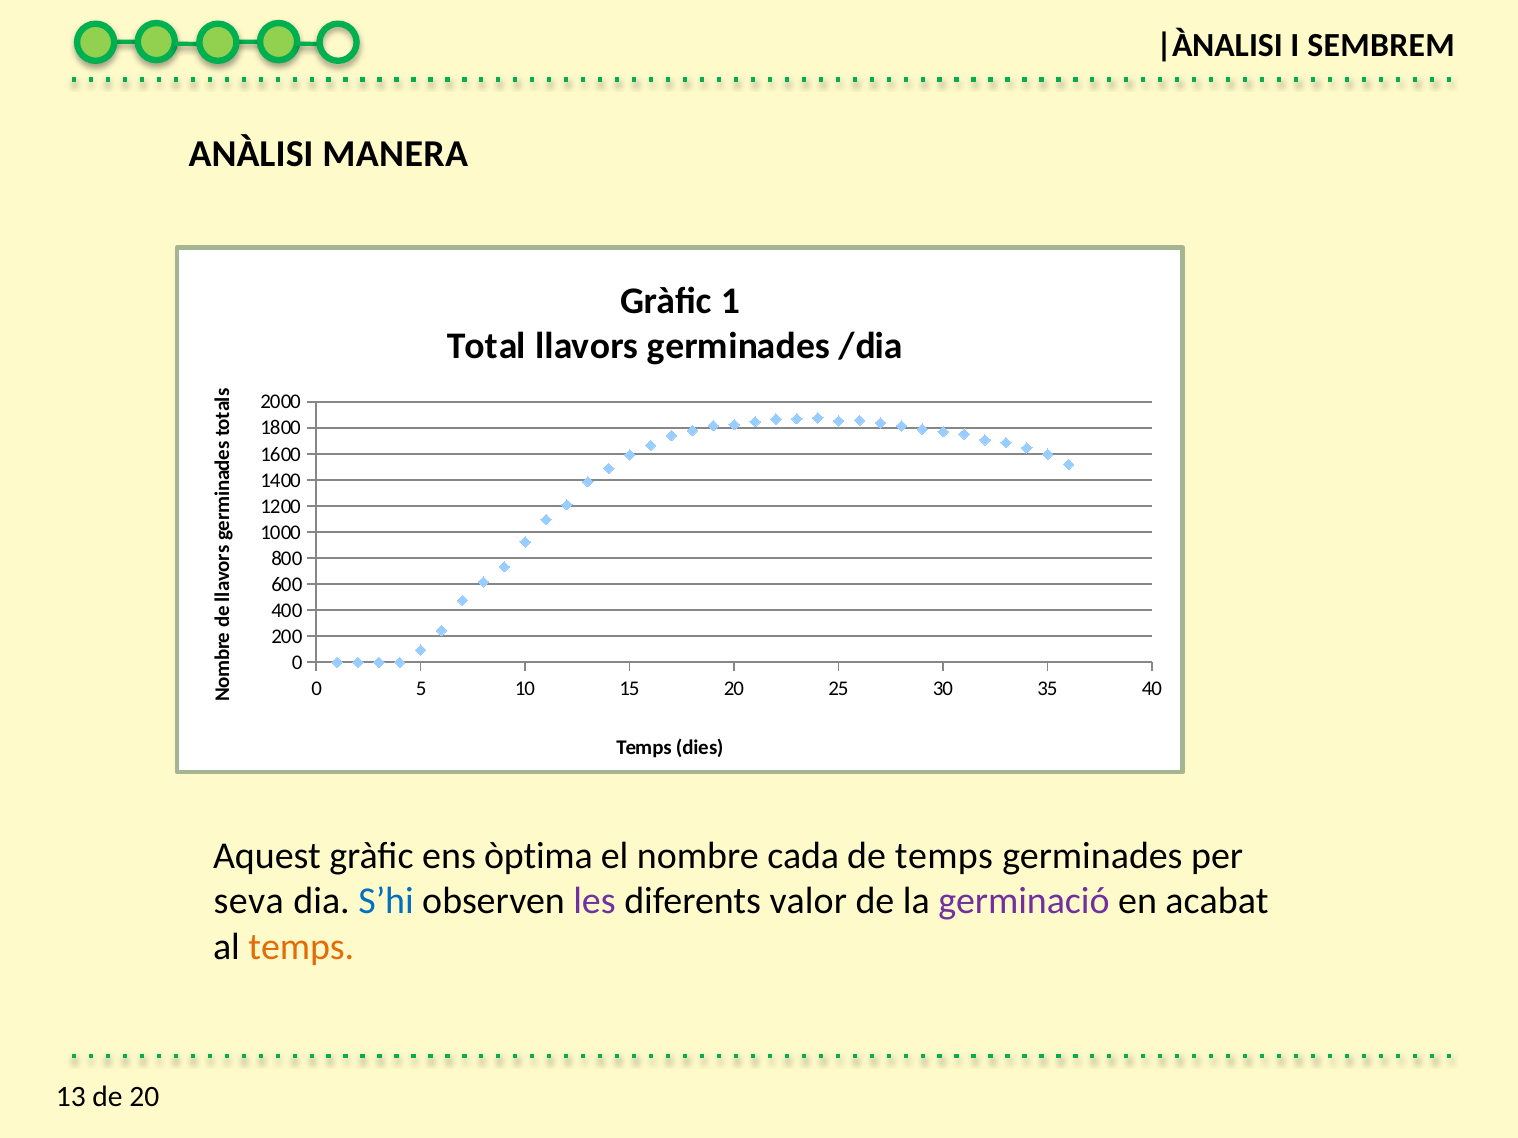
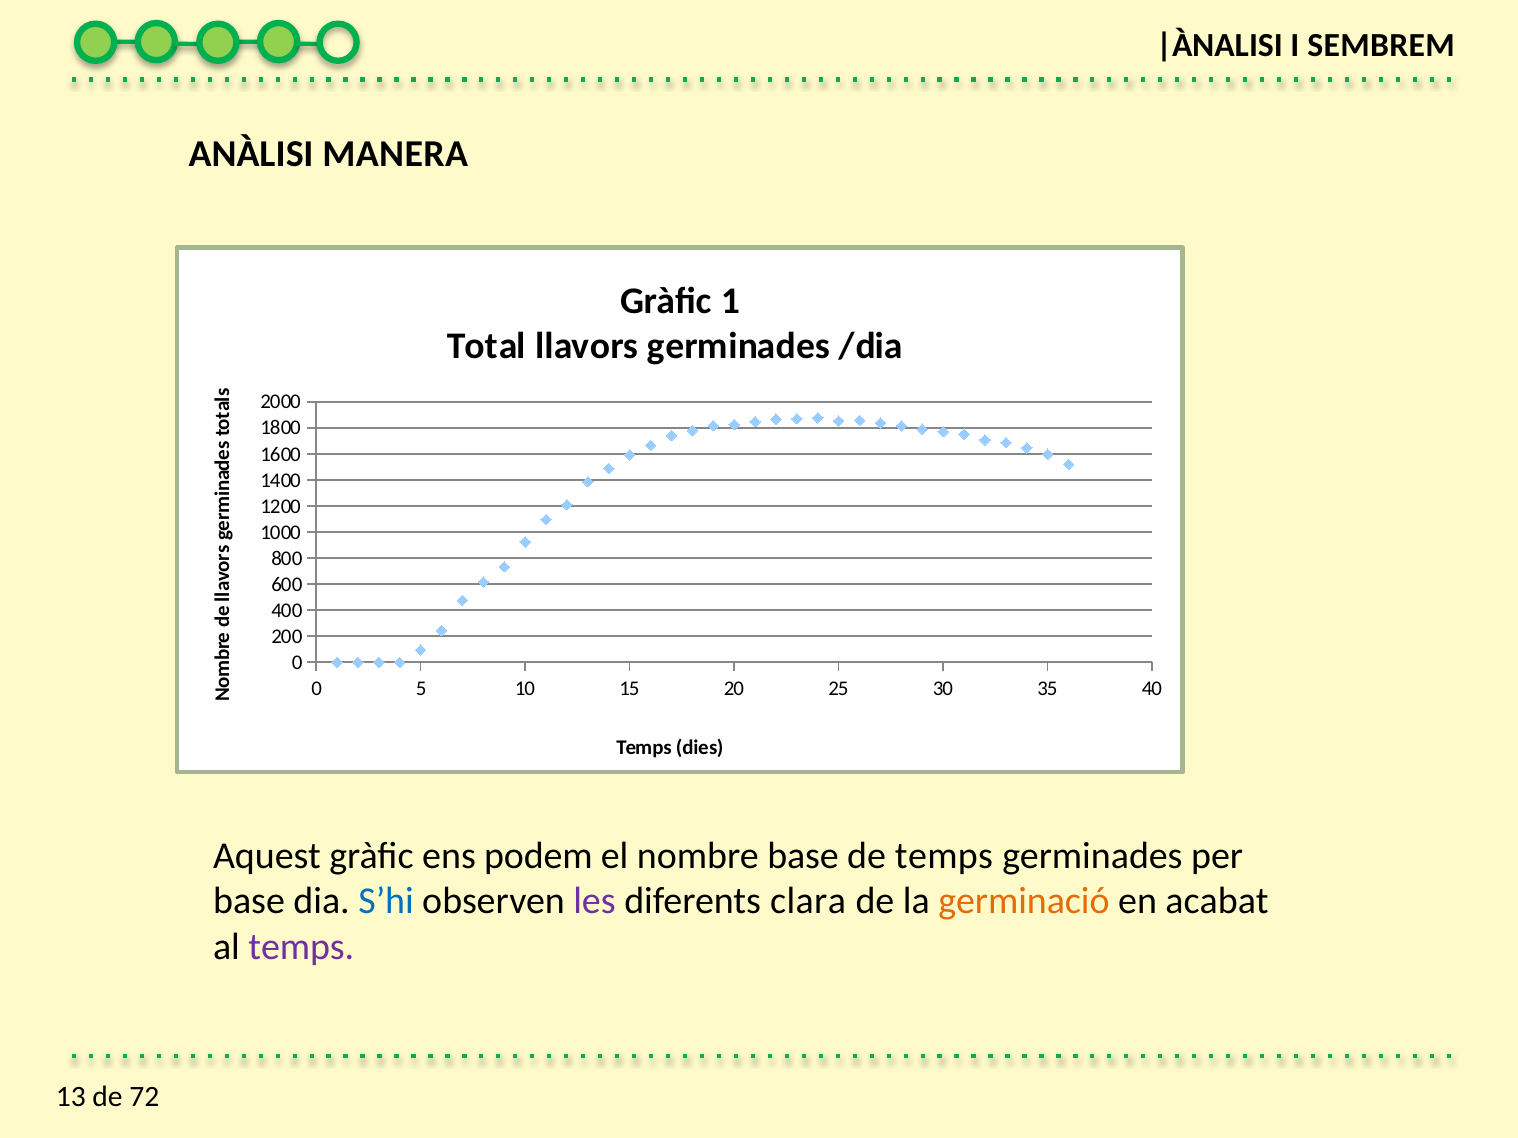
òptima: òptima -> podem
nombre cada: cada -> base
seva at (249, 902): seva -> base
valor: valor -> clara
germinació colour: purple -> orange
temps at (301, 947) colour: orange -> purple
de 20: 20 -> 72
